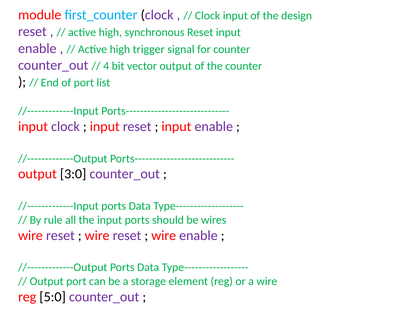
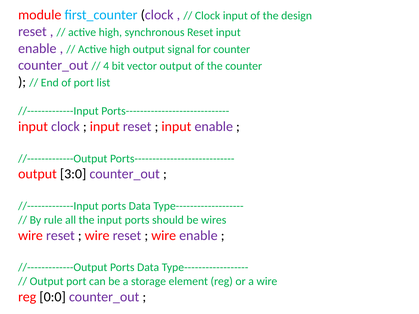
high trigger: trigger -> output
5:0: 5:0 -> 0:0
